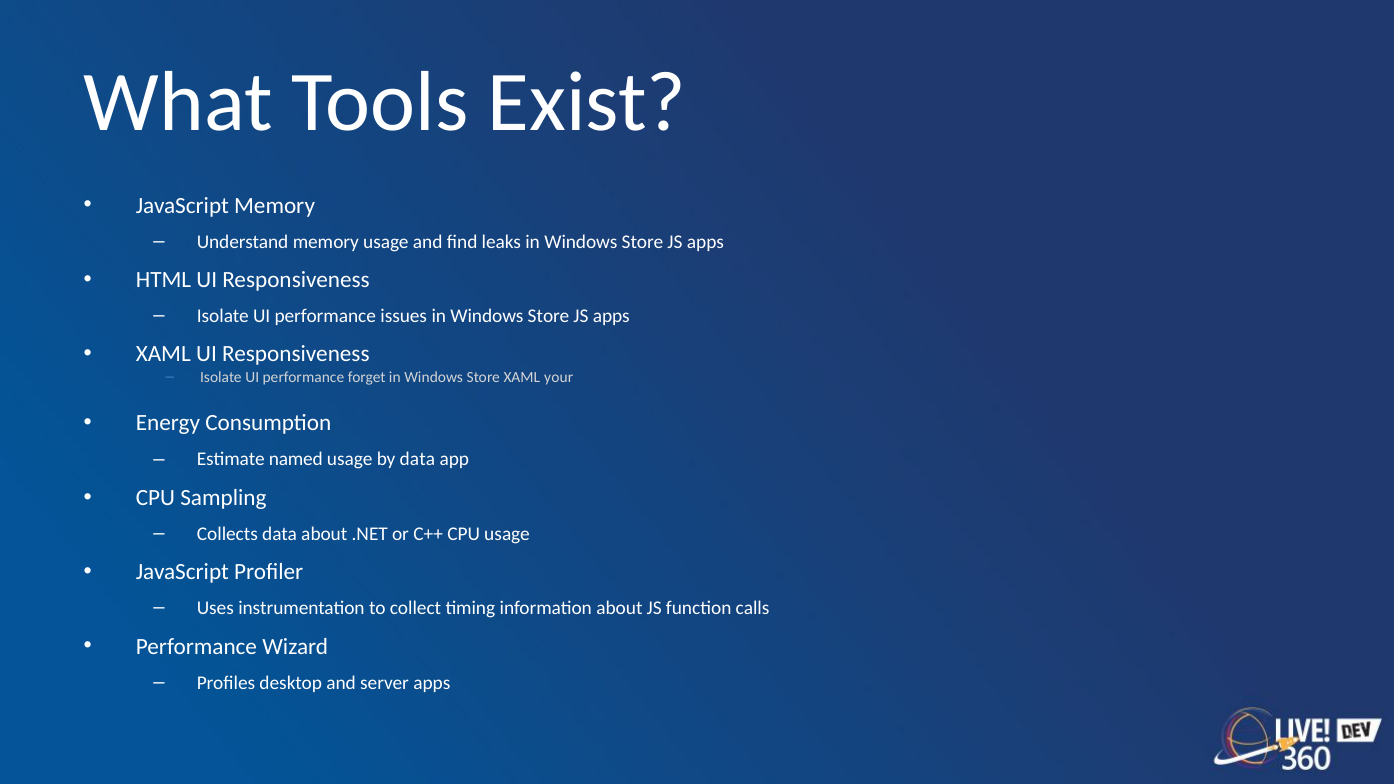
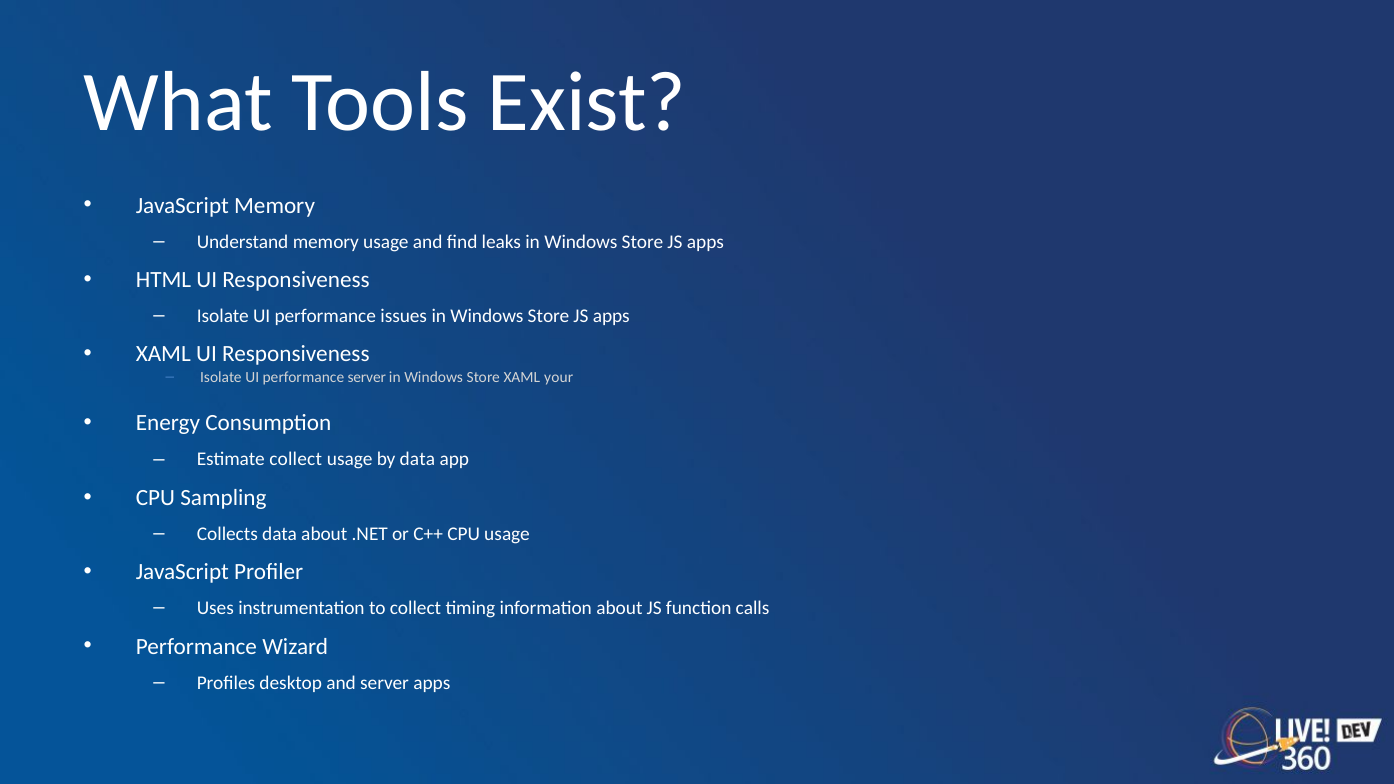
performance forget: forget -> server
Estimate named: named -> collect
